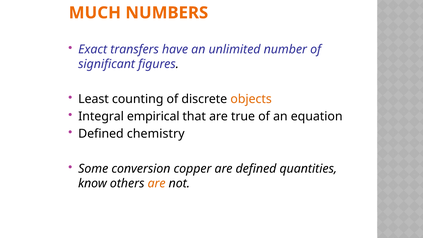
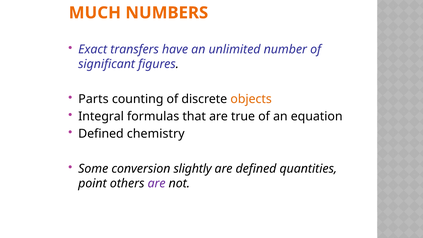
Least: Least -> Parts
empirical: empirical -> formulas
copper: copper -> slightly
know: know -> point
are at (157, 184) colour: orange -> purple
